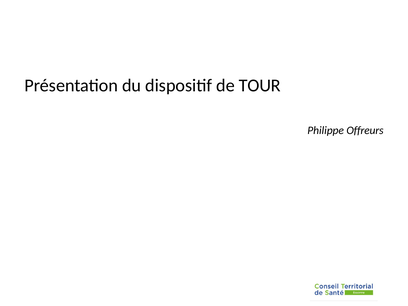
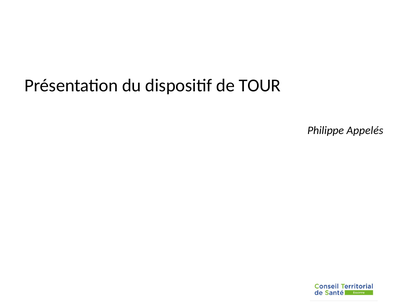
Offreurs: Offreurs -> Appelés
